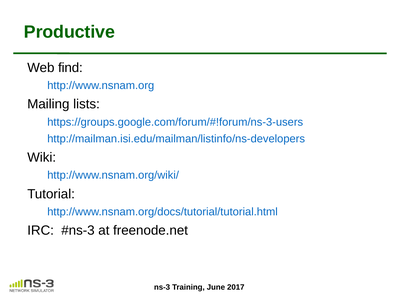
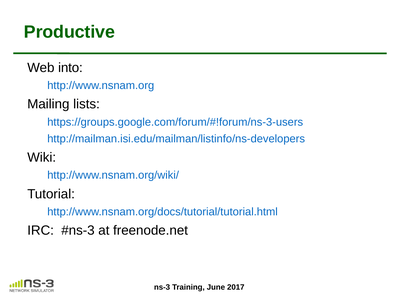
find: find -> into
